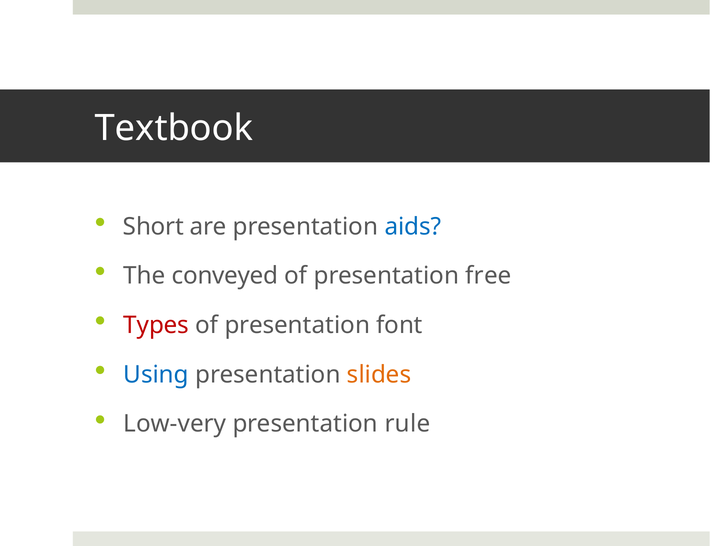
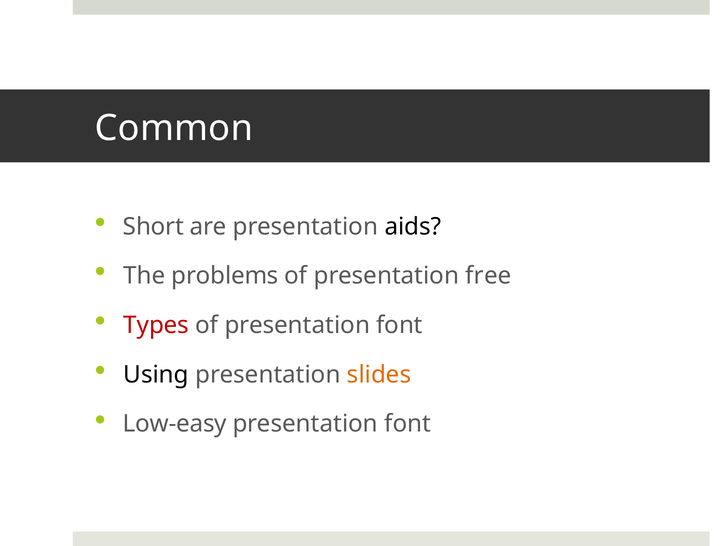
Textbook: Textbook -> Common
aids colour: blue -> black
conveyed: conveyed -> problems
Using colour: blue -> black
Low-very: Low-very -> Low-easy
rule at (407, 424): rule -> font
